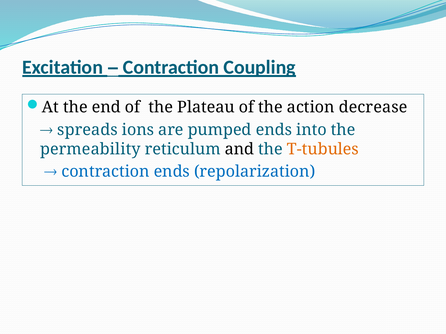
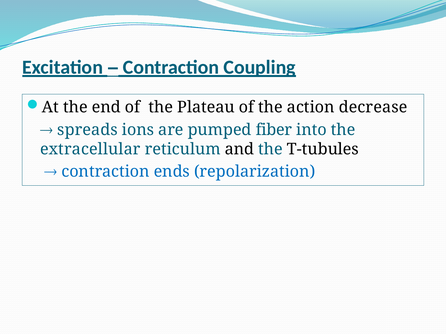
pumped ends: ends -> fiber
permeability: permeability -> extracellular
T-tubules colour: orange -> black
